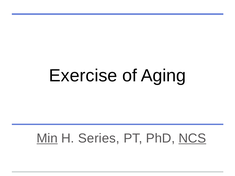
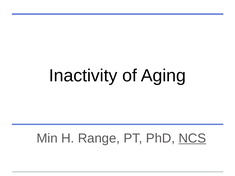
Exercise: Exercise -> Inactivity
Min underline: present -> none
Series: Series -> Range
